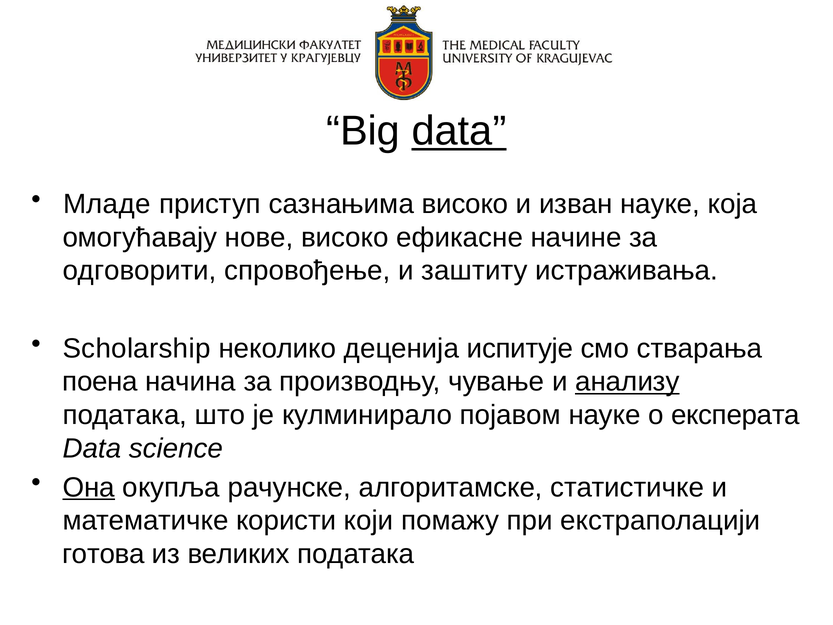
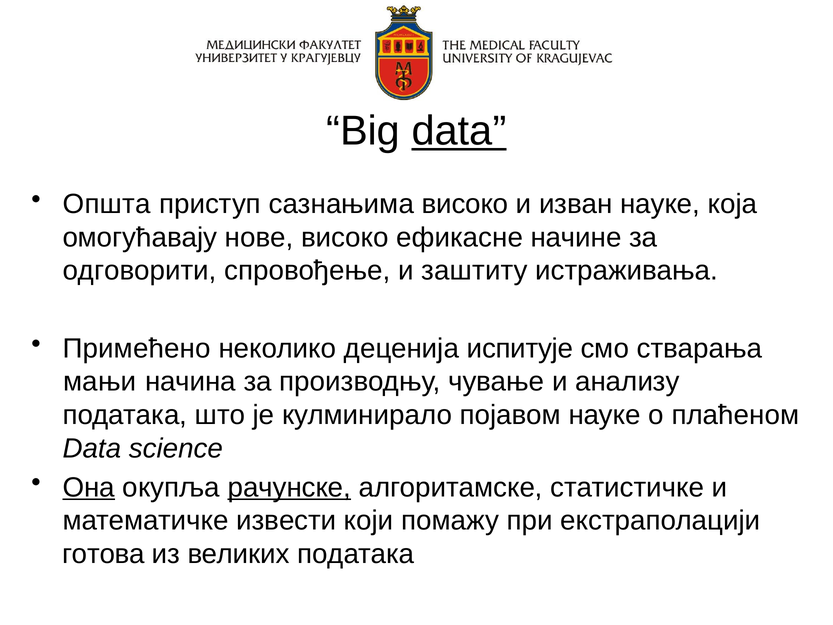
Младе: Младе -> Општа
Scholarship: Scholarship -> Примећено
поена: поена -> мањи
анализу underline: present -> none
експерата: експерата -> плаћеном
рачунске underline: none -> present
користи: користи -> извести
